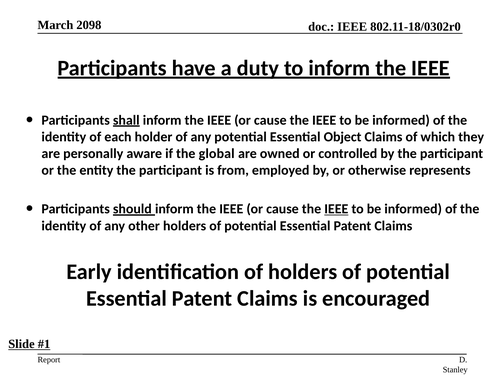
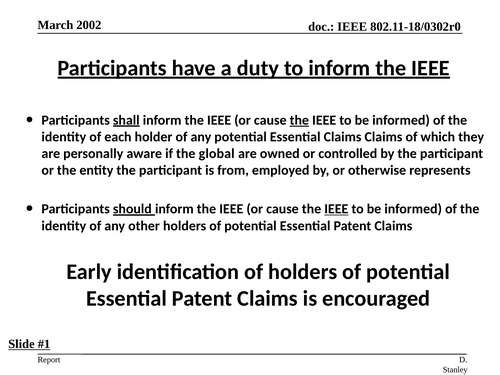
2098: 2098 -> 2002
the at (299, 120) underline: none -> present
Essential Object: Object -> Claims
